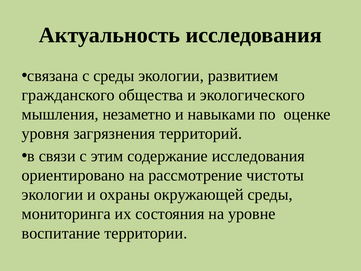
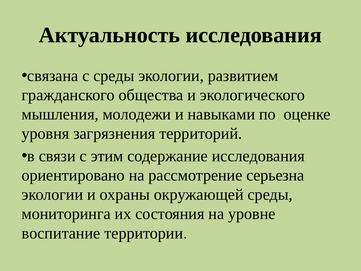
незаметно: незаметно -> молодежи
чистоты: чистоты -> серьезна
